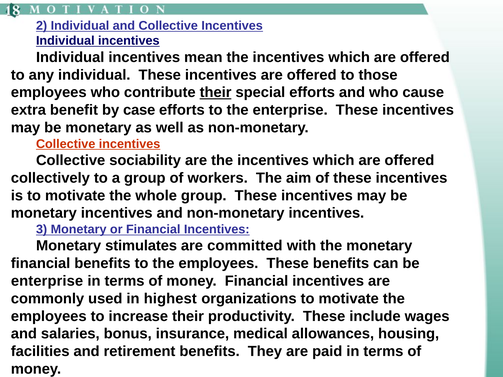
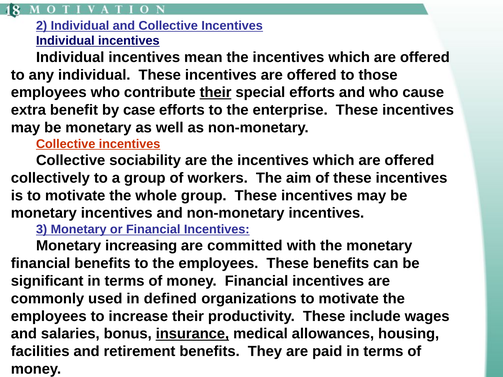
stimulates: stimulates -> increasing
enterprise at (47, 281): enterprise -> significant
highest: highest -> defined
insurance underline: none -> present
